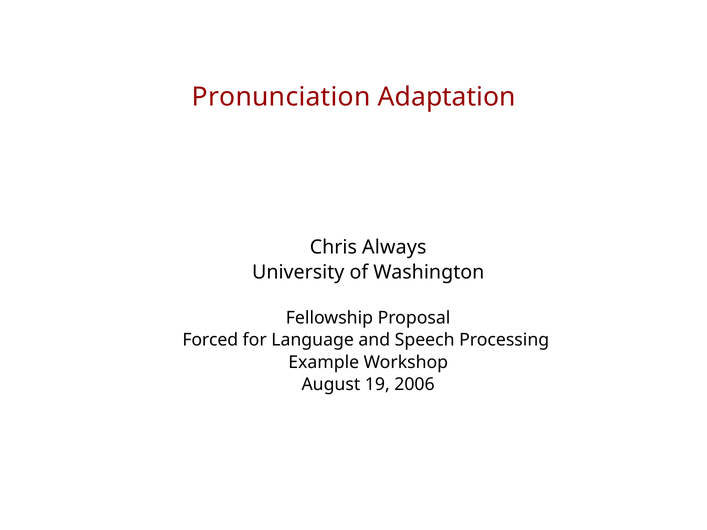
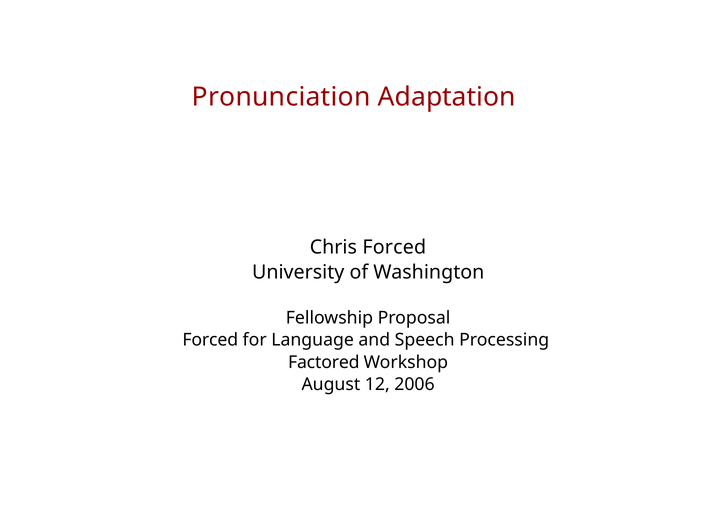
Chris Always: Always -> Forced
Example: Example -> Factored
19: 19 -> 12
